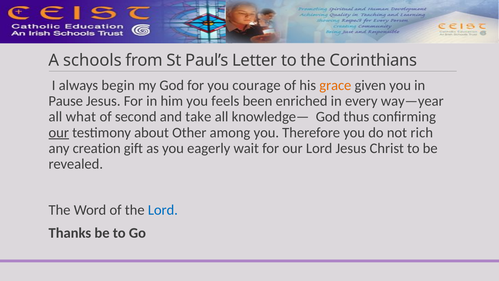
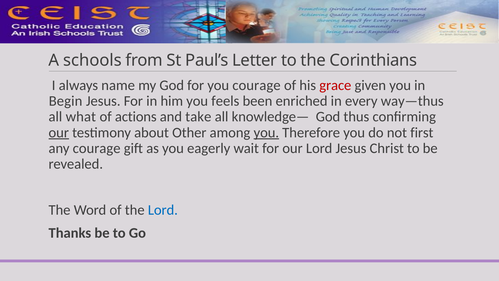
begin: begin -> name
grace colour: orange -> red
Pause: Pause -> Begin
way—year: way—year -> way—thus
second: second -> actions
you at (266, 132) underline: none -> present
rich: rich -> first
any creation: creation -> courage
